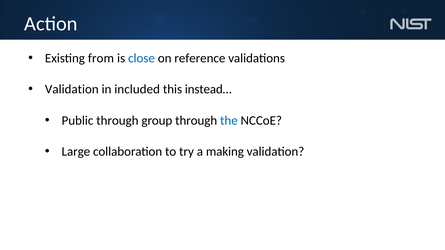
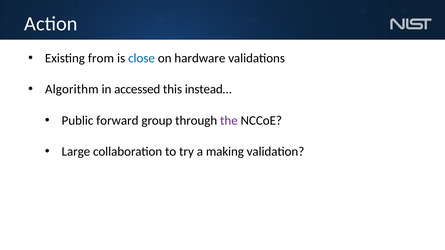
reference: reference -> hardware
Validation at (72, 89): Validation -> Algorithm
included: included -> accessed
Public through: through -> forward
the colour: blue -> purple
